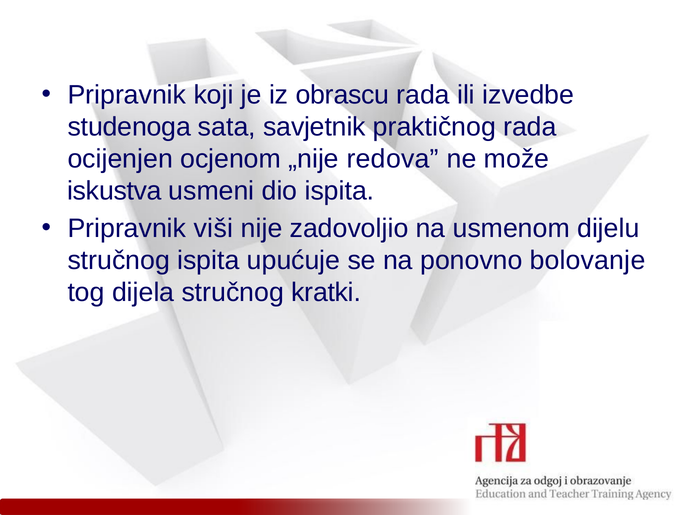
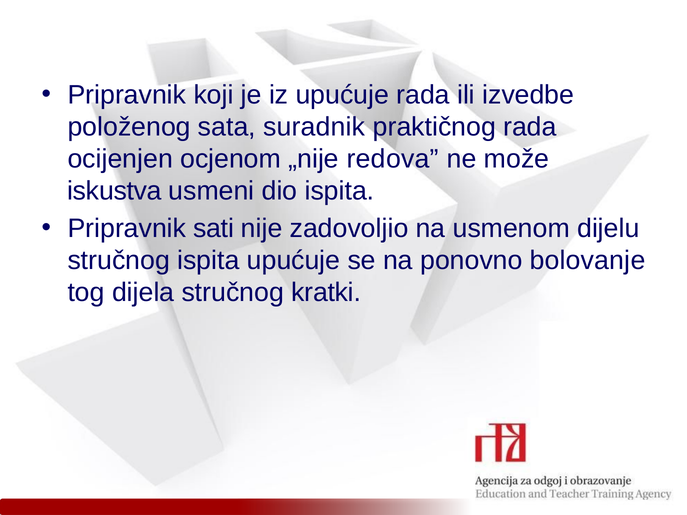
iz obrascu: obrascu -> upućuje
studenoga: studenoga -> položenog
savjetnik: savjetnik -> suradnik
viši: viši -> sati
